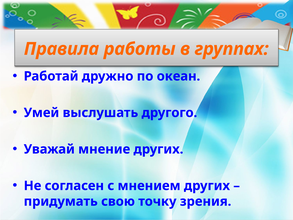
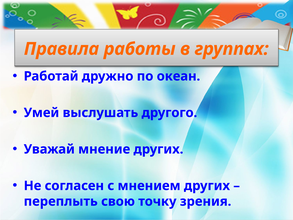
придумать: придумать -> переплыть
